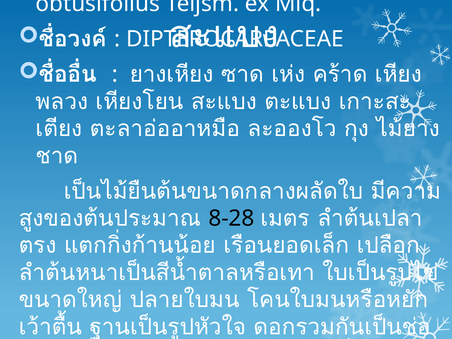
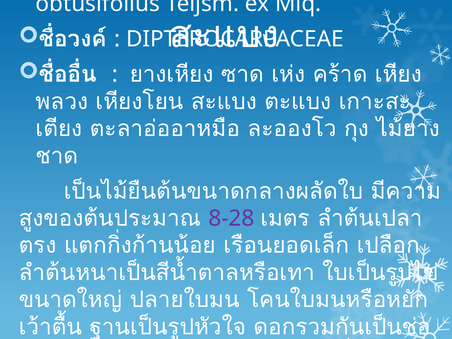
8-28 colour: black -> purple
